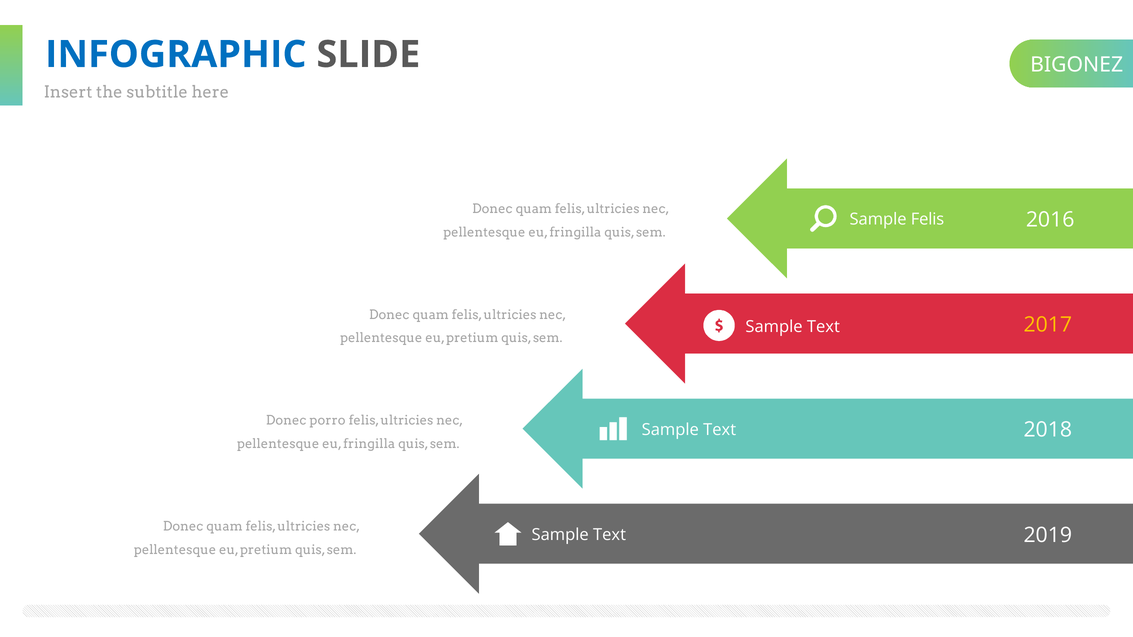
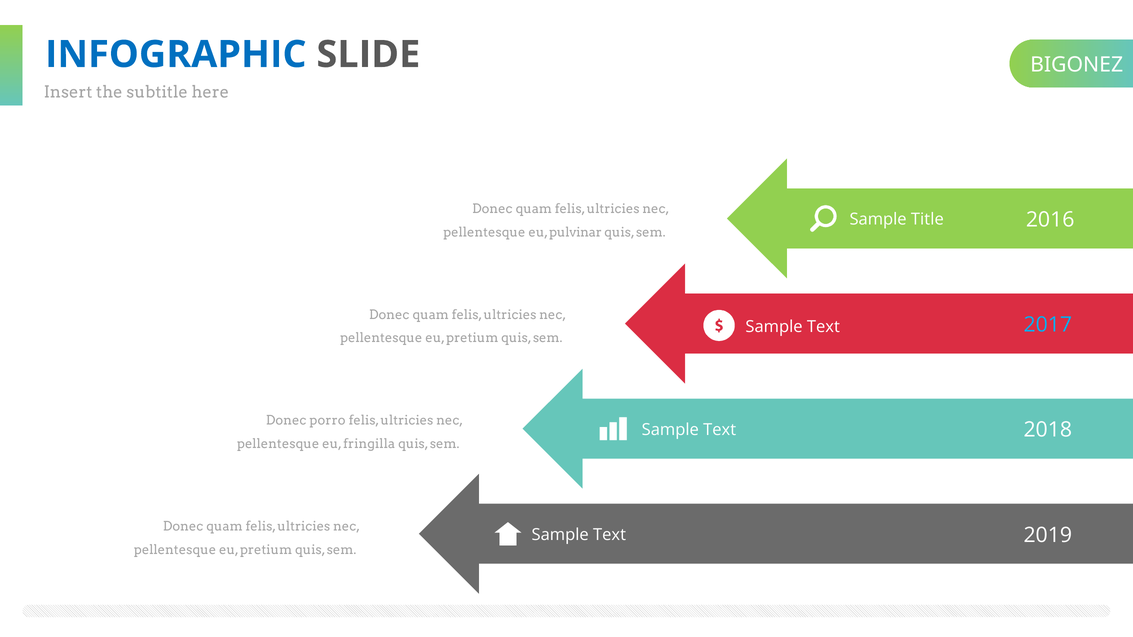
Sample Felis: Felis -> Title
fringilla at (575, 232): fringilla -> pulvinar
2017 colour: yellow -> light blue
